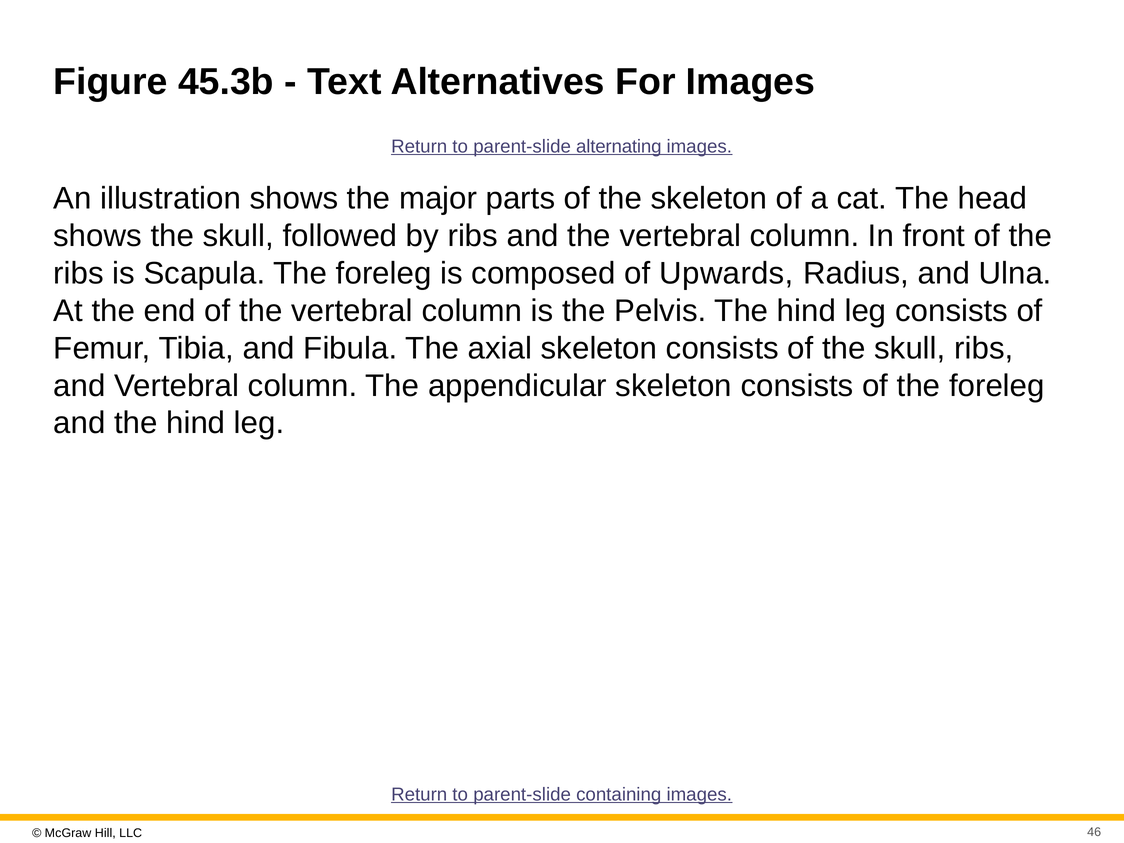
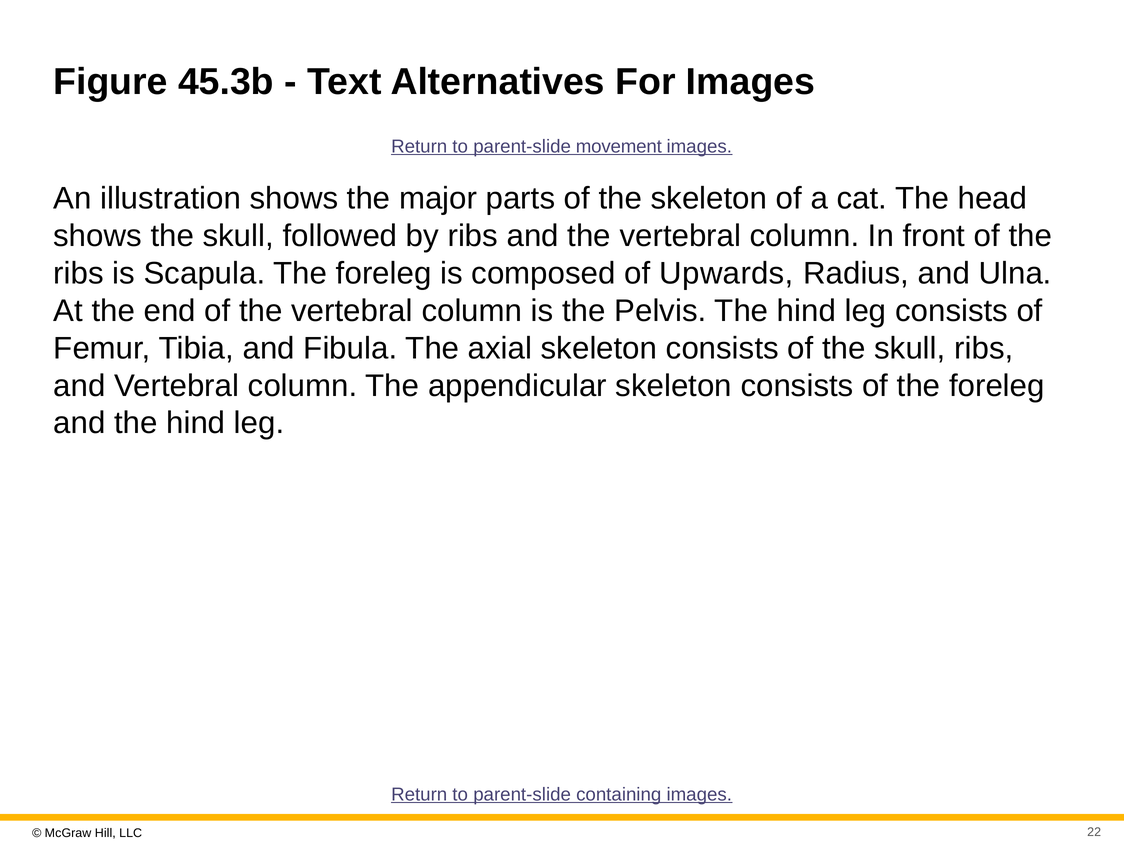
alternating: alternating -> movement
46: 46 -> 22
